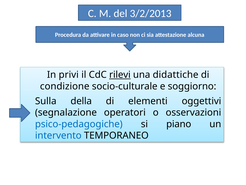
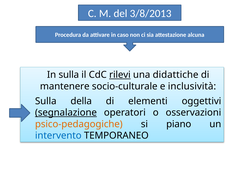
3/2/2013: 3/2/2013 -> 3/8/2013
In privi: privi -> sulla
condizione: condizione -> mantenere
soggiorno: soggiorno -> inclusività
segnalazione underline: none -> present
psico-pedagogiche colour: blue -> orange
